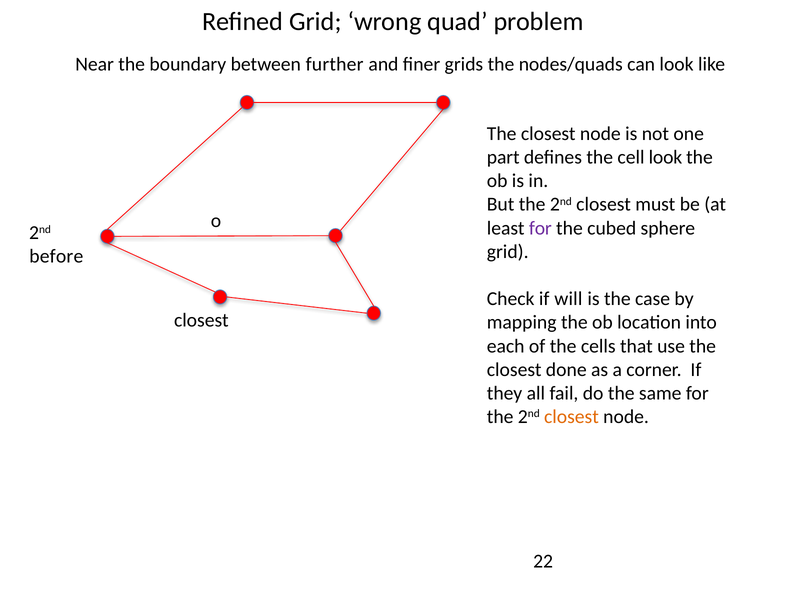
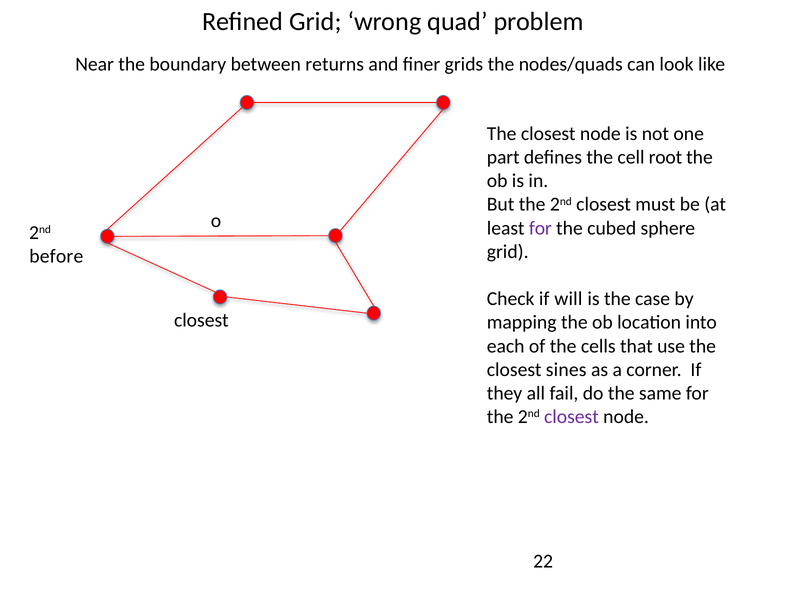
further: further -> returns
cell look: look -> root
done: done -> sines
closest at (571, 417) colour: orange -> purple
